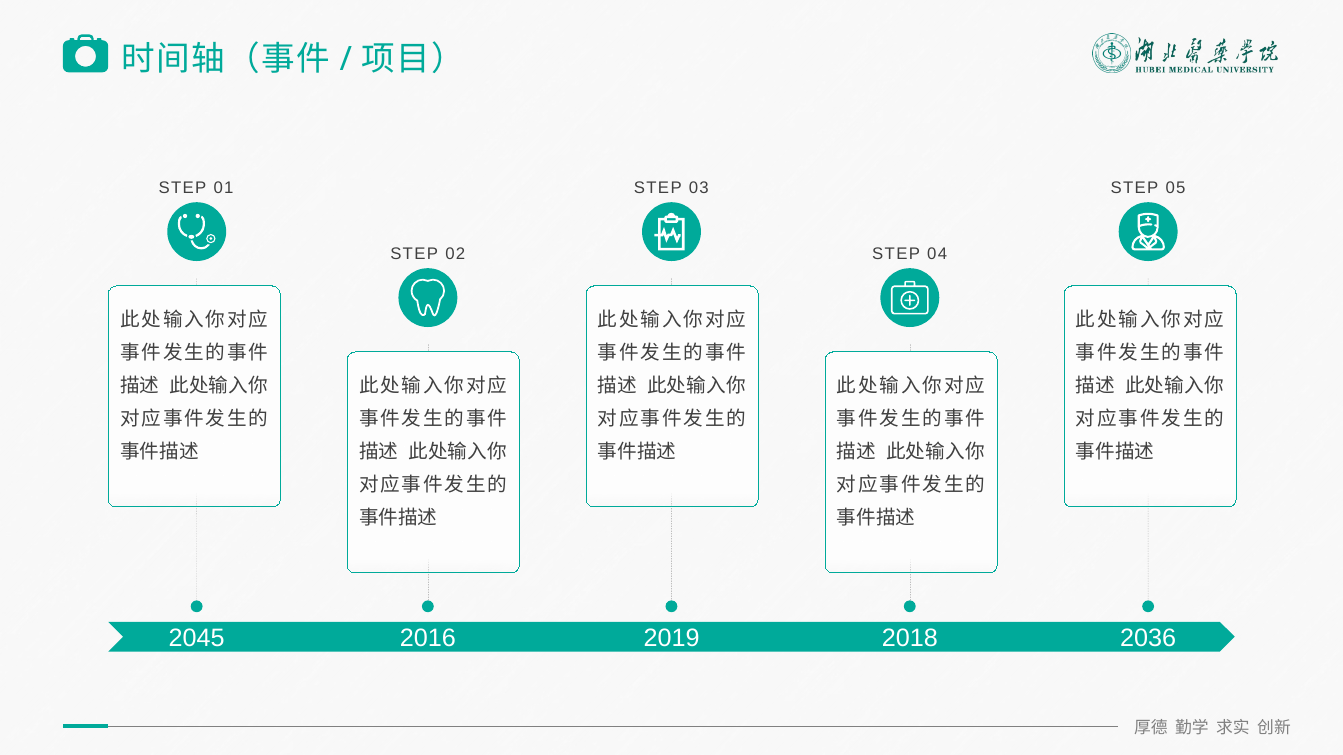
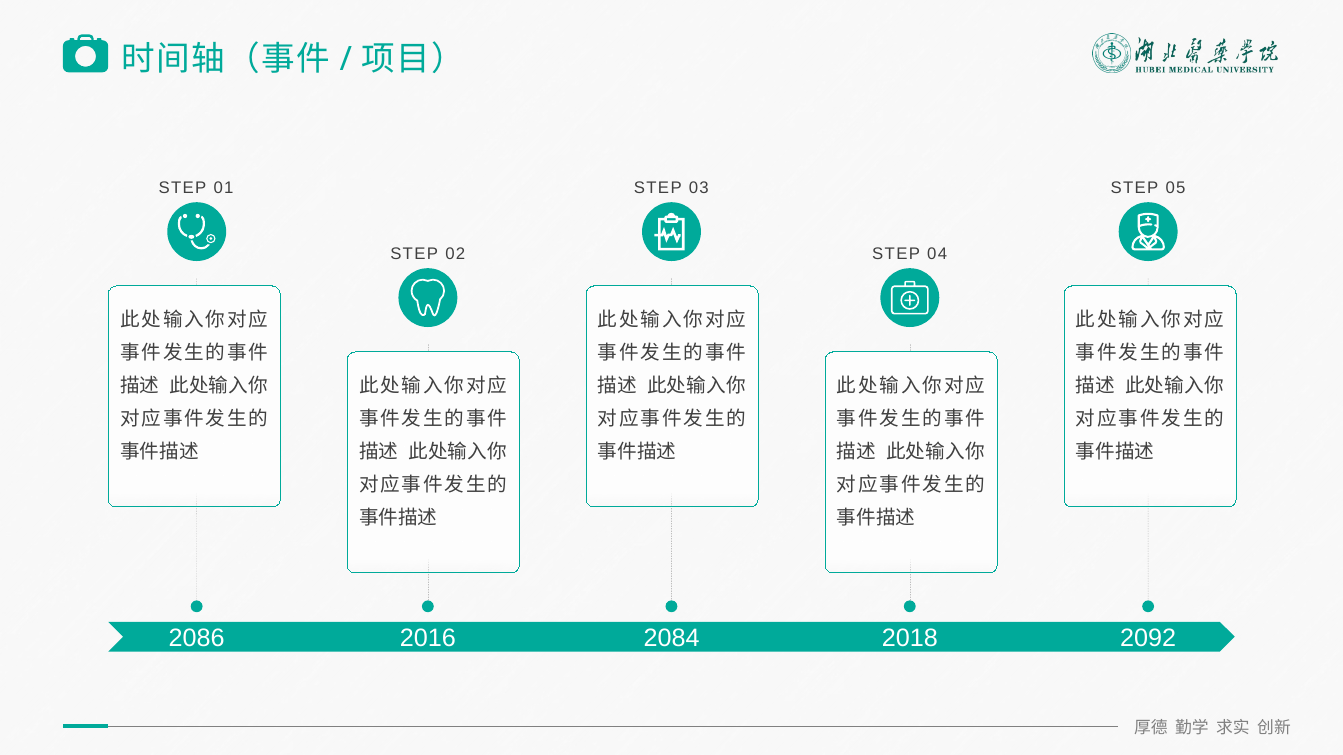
2045: 2045 -> 2086
2019: 2019 -> 2084
2036: 2036 -> 2092
